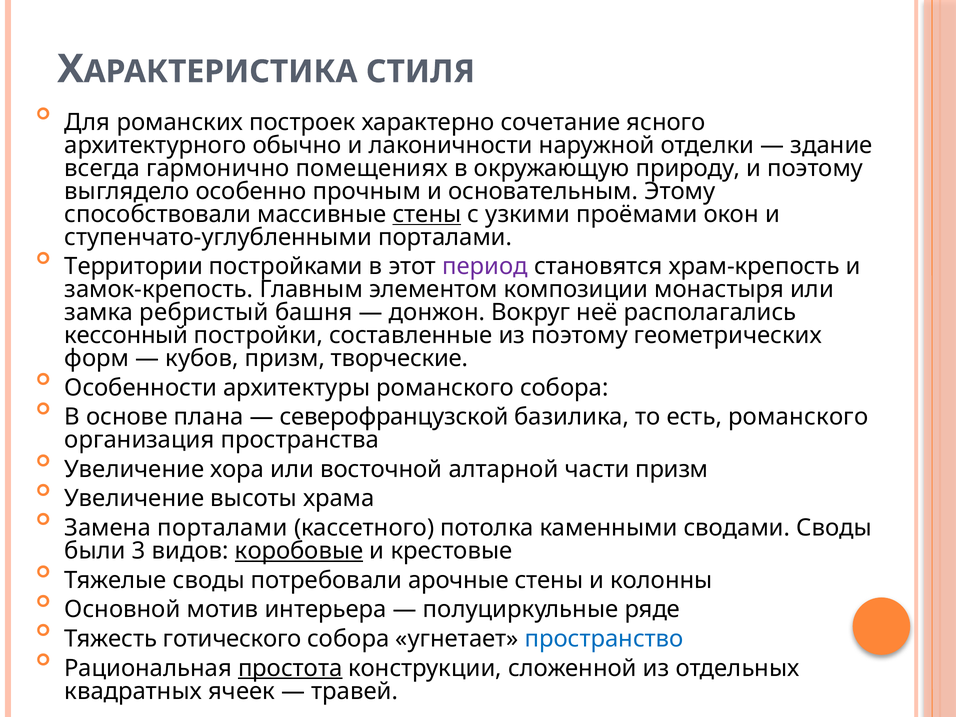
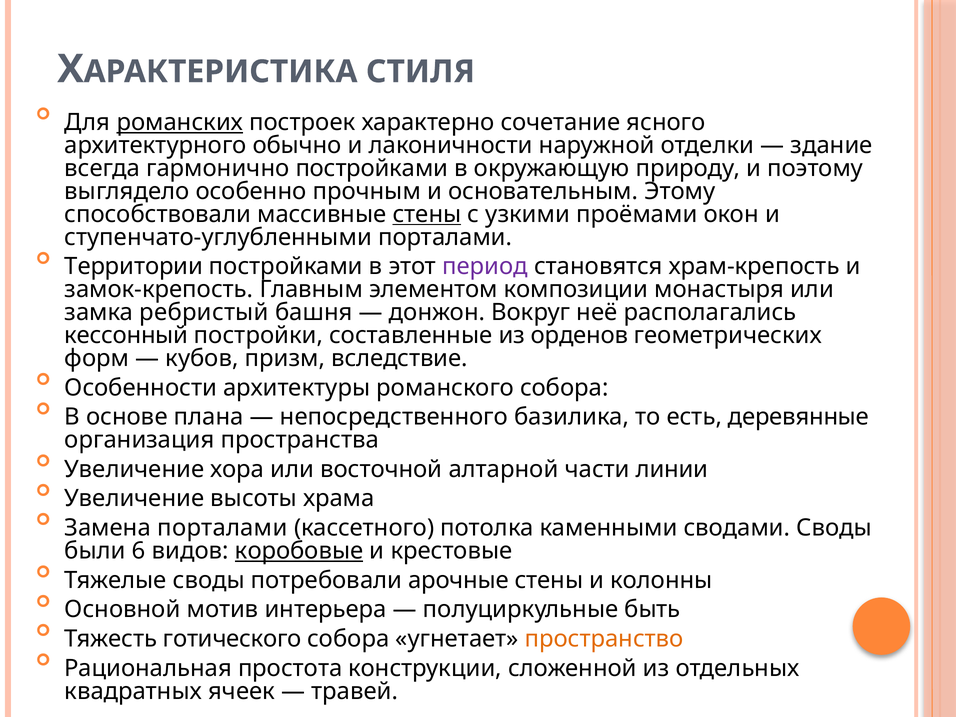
романских underline: none -> present
гармонично помещениях: помещениях -> постройками
из поэтому: поэтому -> орденов
творческие: творческие -> вследствие
северофранцузской: северофранцузской -> непосредственного
есть романского: романского -> деревянные
части призм: призм -> линии
3: 3 -> 6
ряде: ряде -> быть
пространство colour: blue -> orange
простота underline: present -> none
